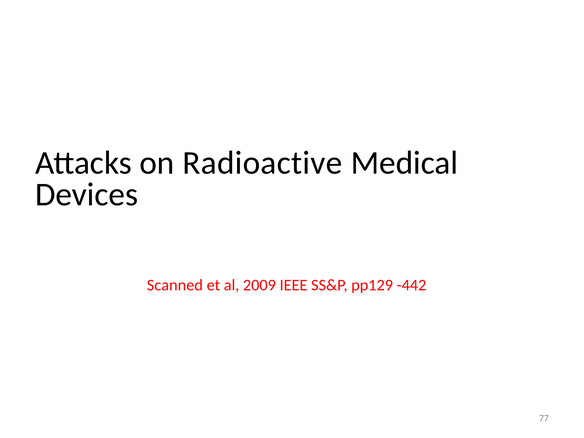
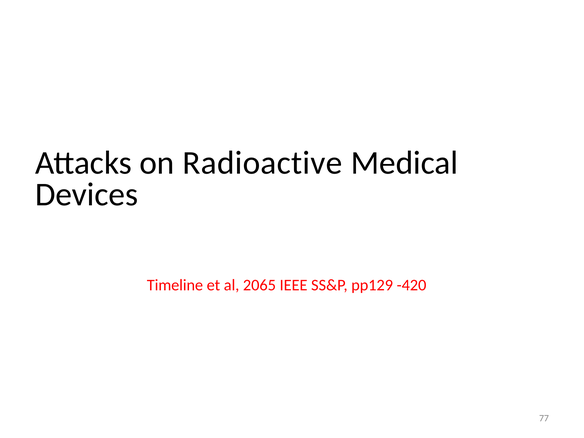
Scanned: Scanned -> Timeline
2009: 2009 -> 2065
-442: -442 -> -420
